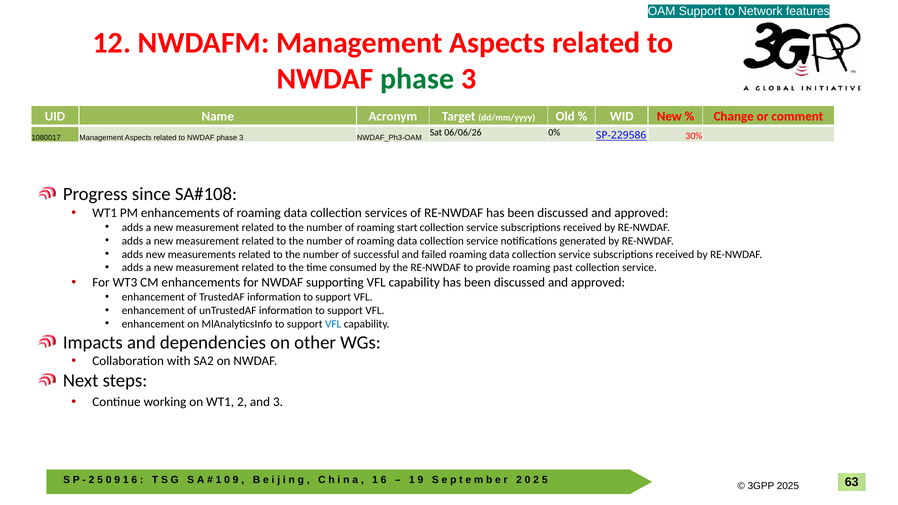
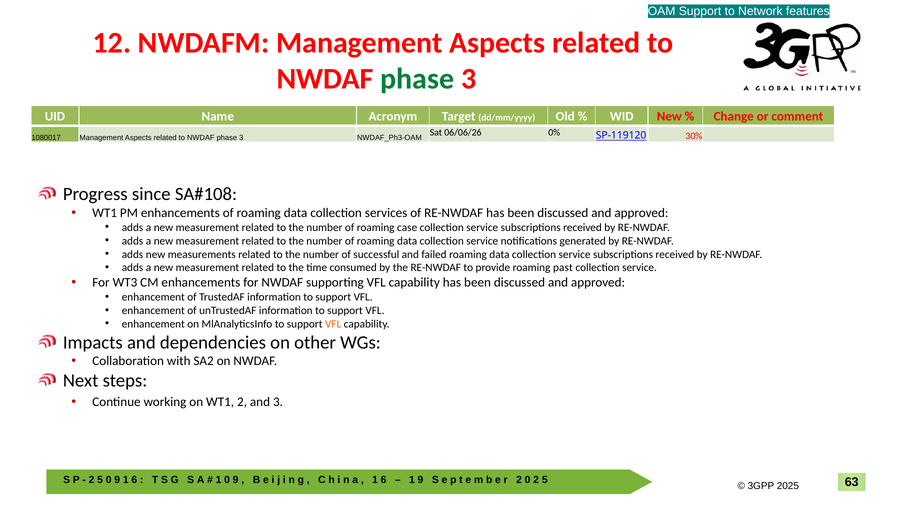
SP-229586: SP-229586 -> SP-119120
start: start -> case
VFL at (333, 324) colour: blue -> orange
